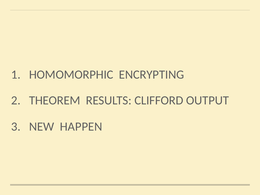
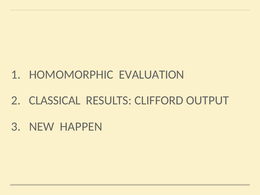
ENCRYPTING: ENCRYPTING -> EVALUATION
THEOREM: THEOREM -> CLASSICAL
